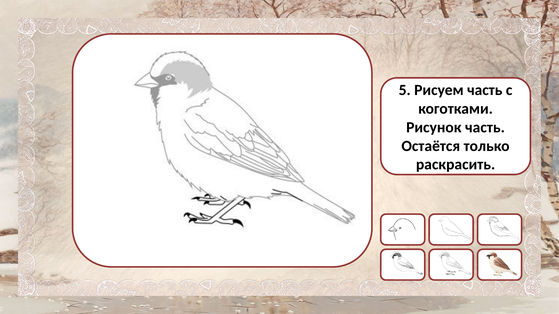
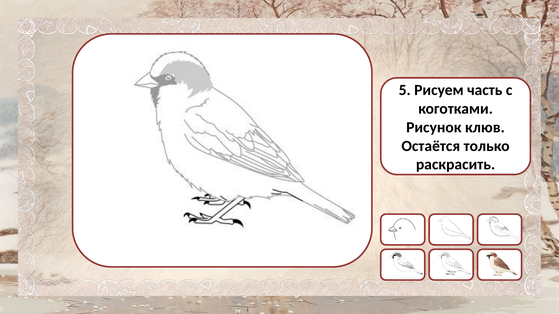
Рисунок часть: часть -> клюв
